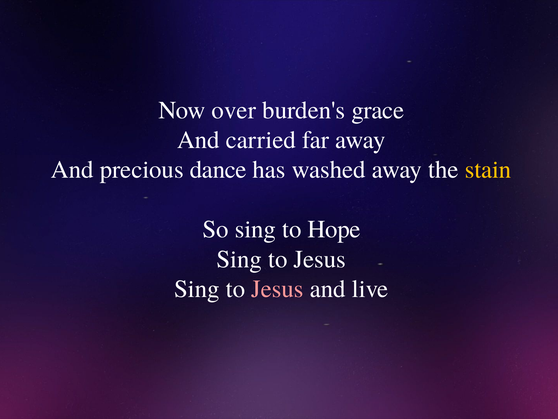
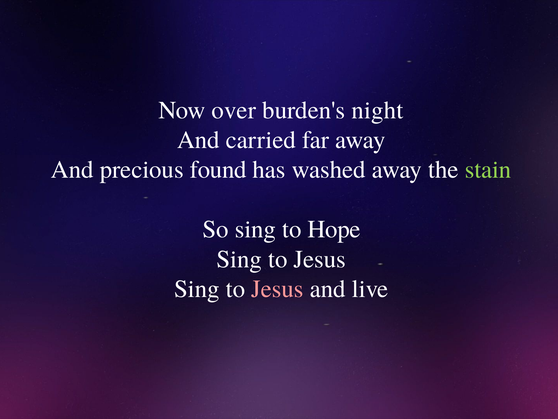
grace: grace -> night
dance: dance -> found
stain colour: yellow -> light green
